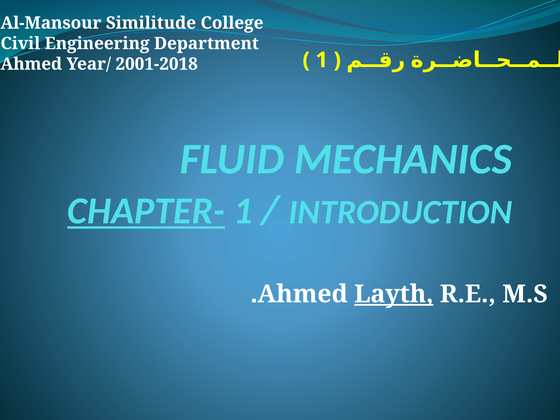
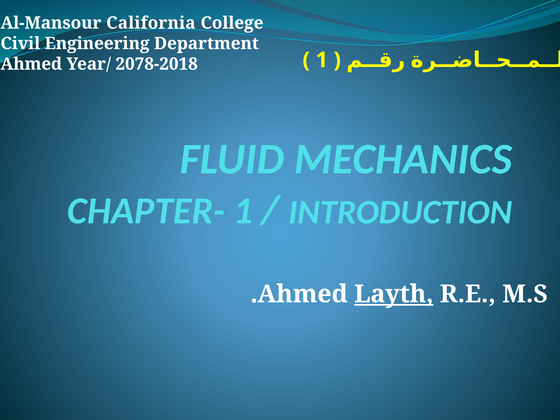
Similitude: Similitude -> California
2001-2018: 2001-2018 -> 2078-2018
CHAPTER- underline: present -> none
